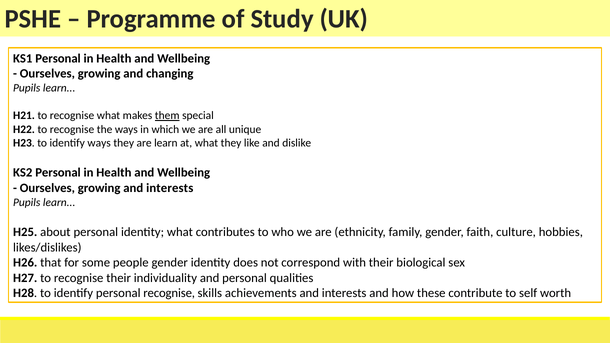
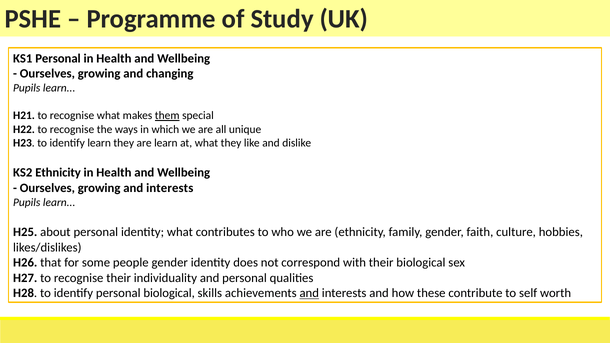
identify ways: ways -> learn
KS2 Personal: Personal -> Ethnicity
personal recognise: recognise -> biological
and at (309, 293) underline: none -> present
